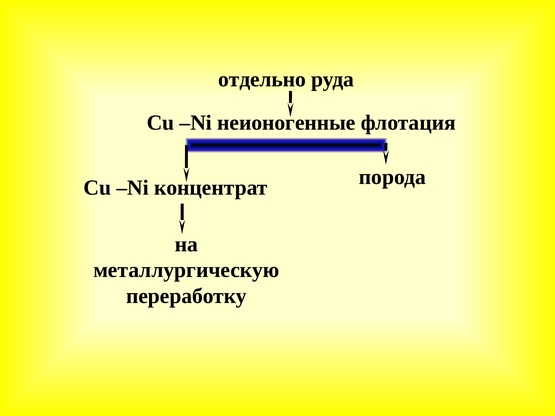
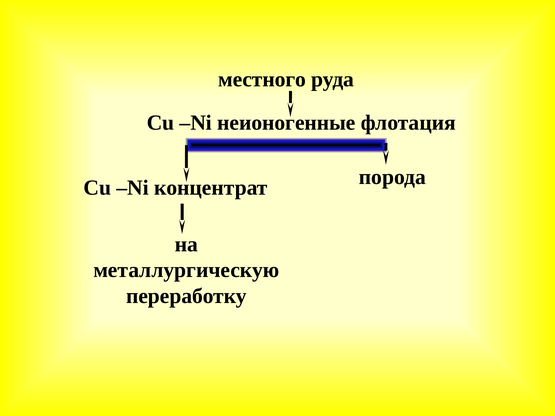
отдельно: отдельно -> местного
